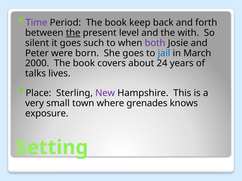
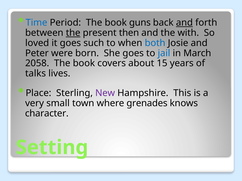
Time colour: purple -> blue
keep: keep -> guns
and at (184, 23) underline: none -> present
level: level -> then
silent: silent -> loved
both colour: purple -> blue
2000: 2000 -> 2058
24: 24 -> 15
exposure: exposure -> character
